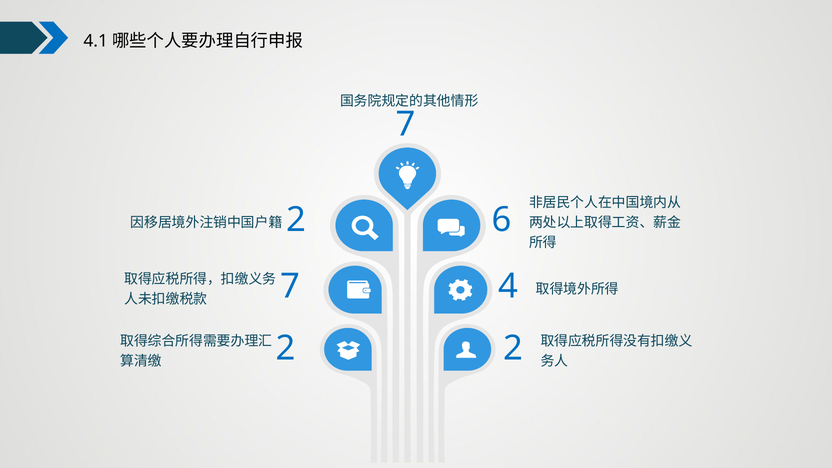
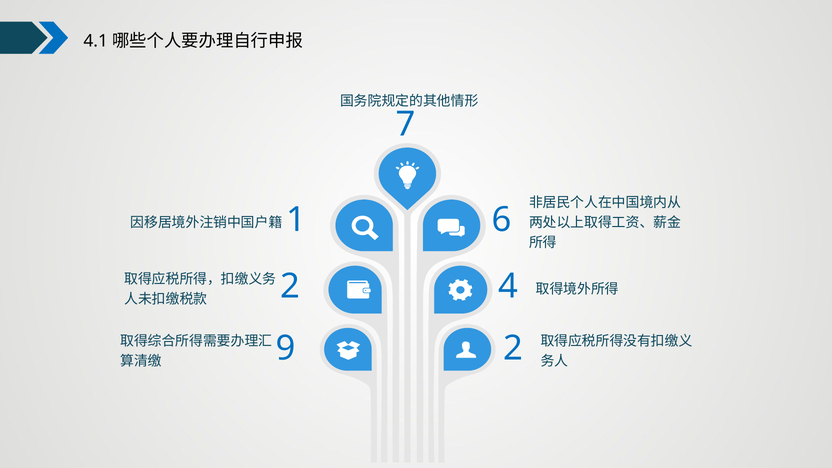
2 at (296, 220): 2 -> 1
7 at (290, 286): 7 -> 2
2 at (286, 348): 2 -> 9
